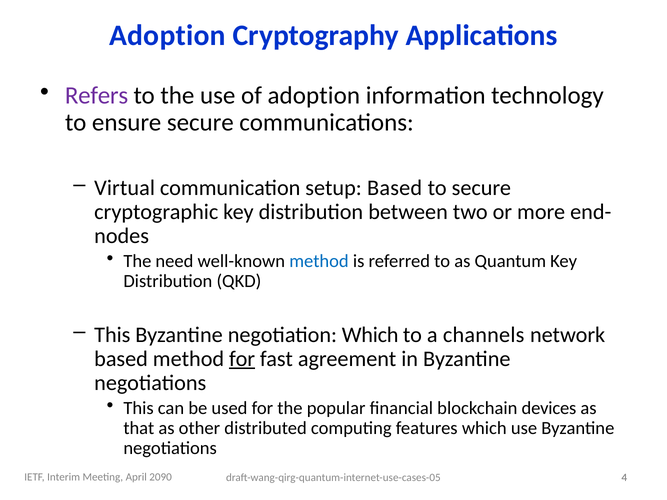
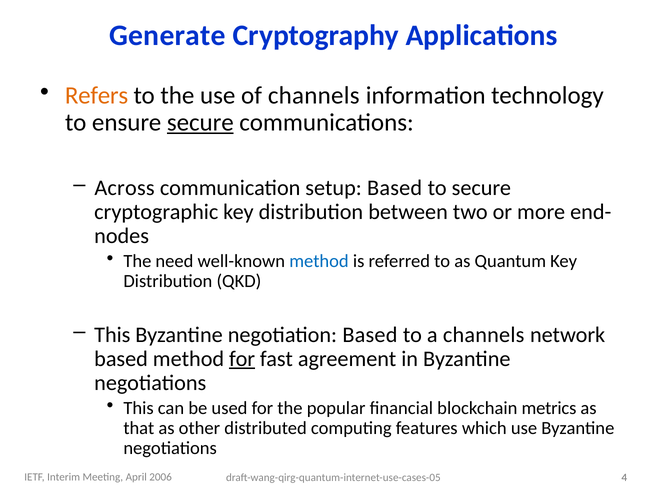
Adoption at (167, 36): Adoption -> Generate
Refers colour: purple -> orange
of adoption: adoption -> channels
secure at (200, 123) underline: none -> present
Virtual: Virtual -> Across
negotiation Which: Which -> Based
devices: devices -> metrics
2090: 2090 -> 2006
